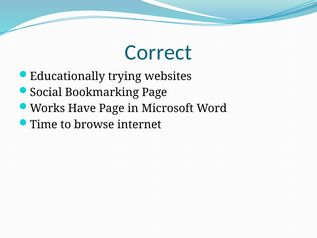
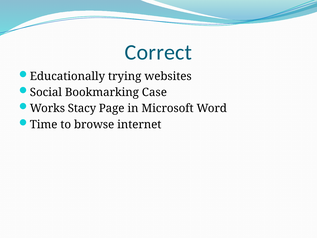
Bookmarking Page: Page -> Case
Have: Have -> Stacy
